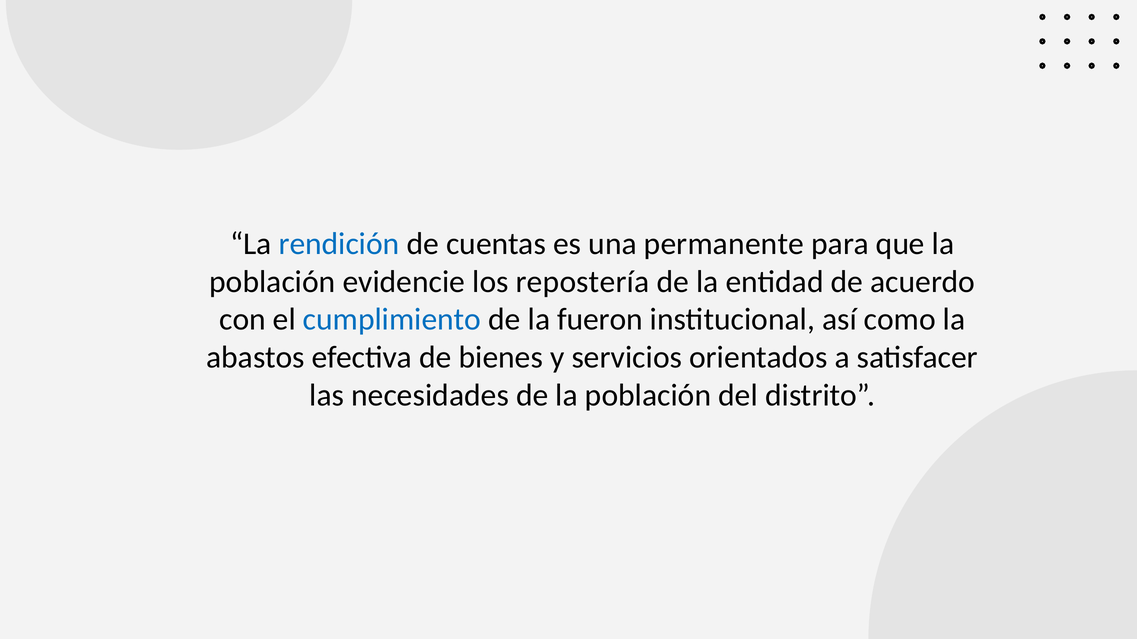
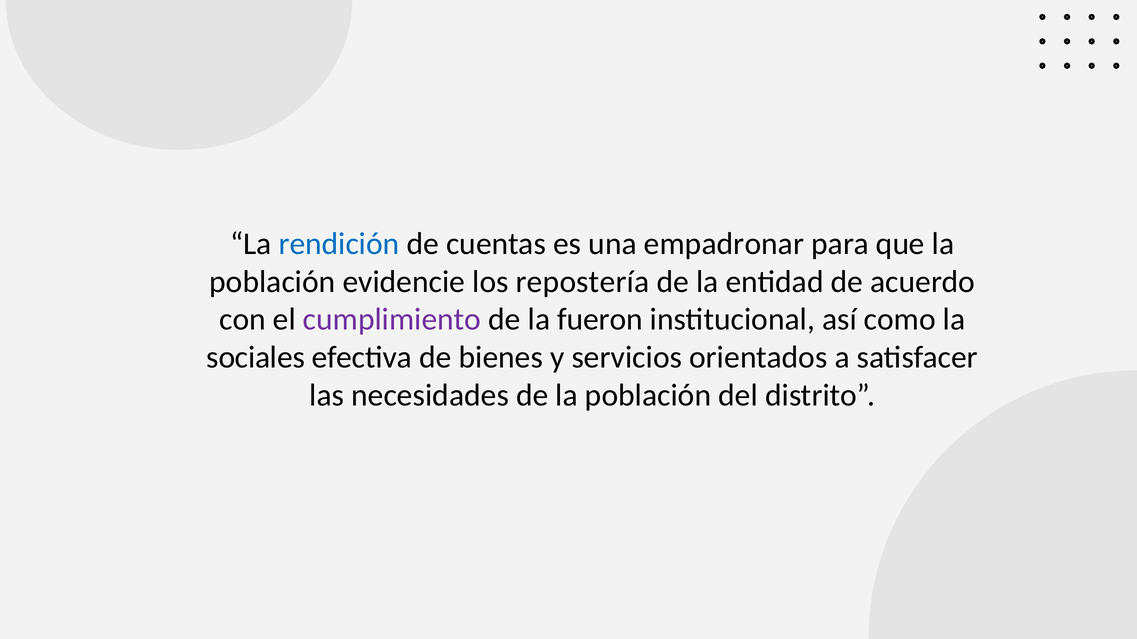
permanente: permanente -> empadronar
cumplimiento colour: blue -> purple
abastos: abastos -> sociales
